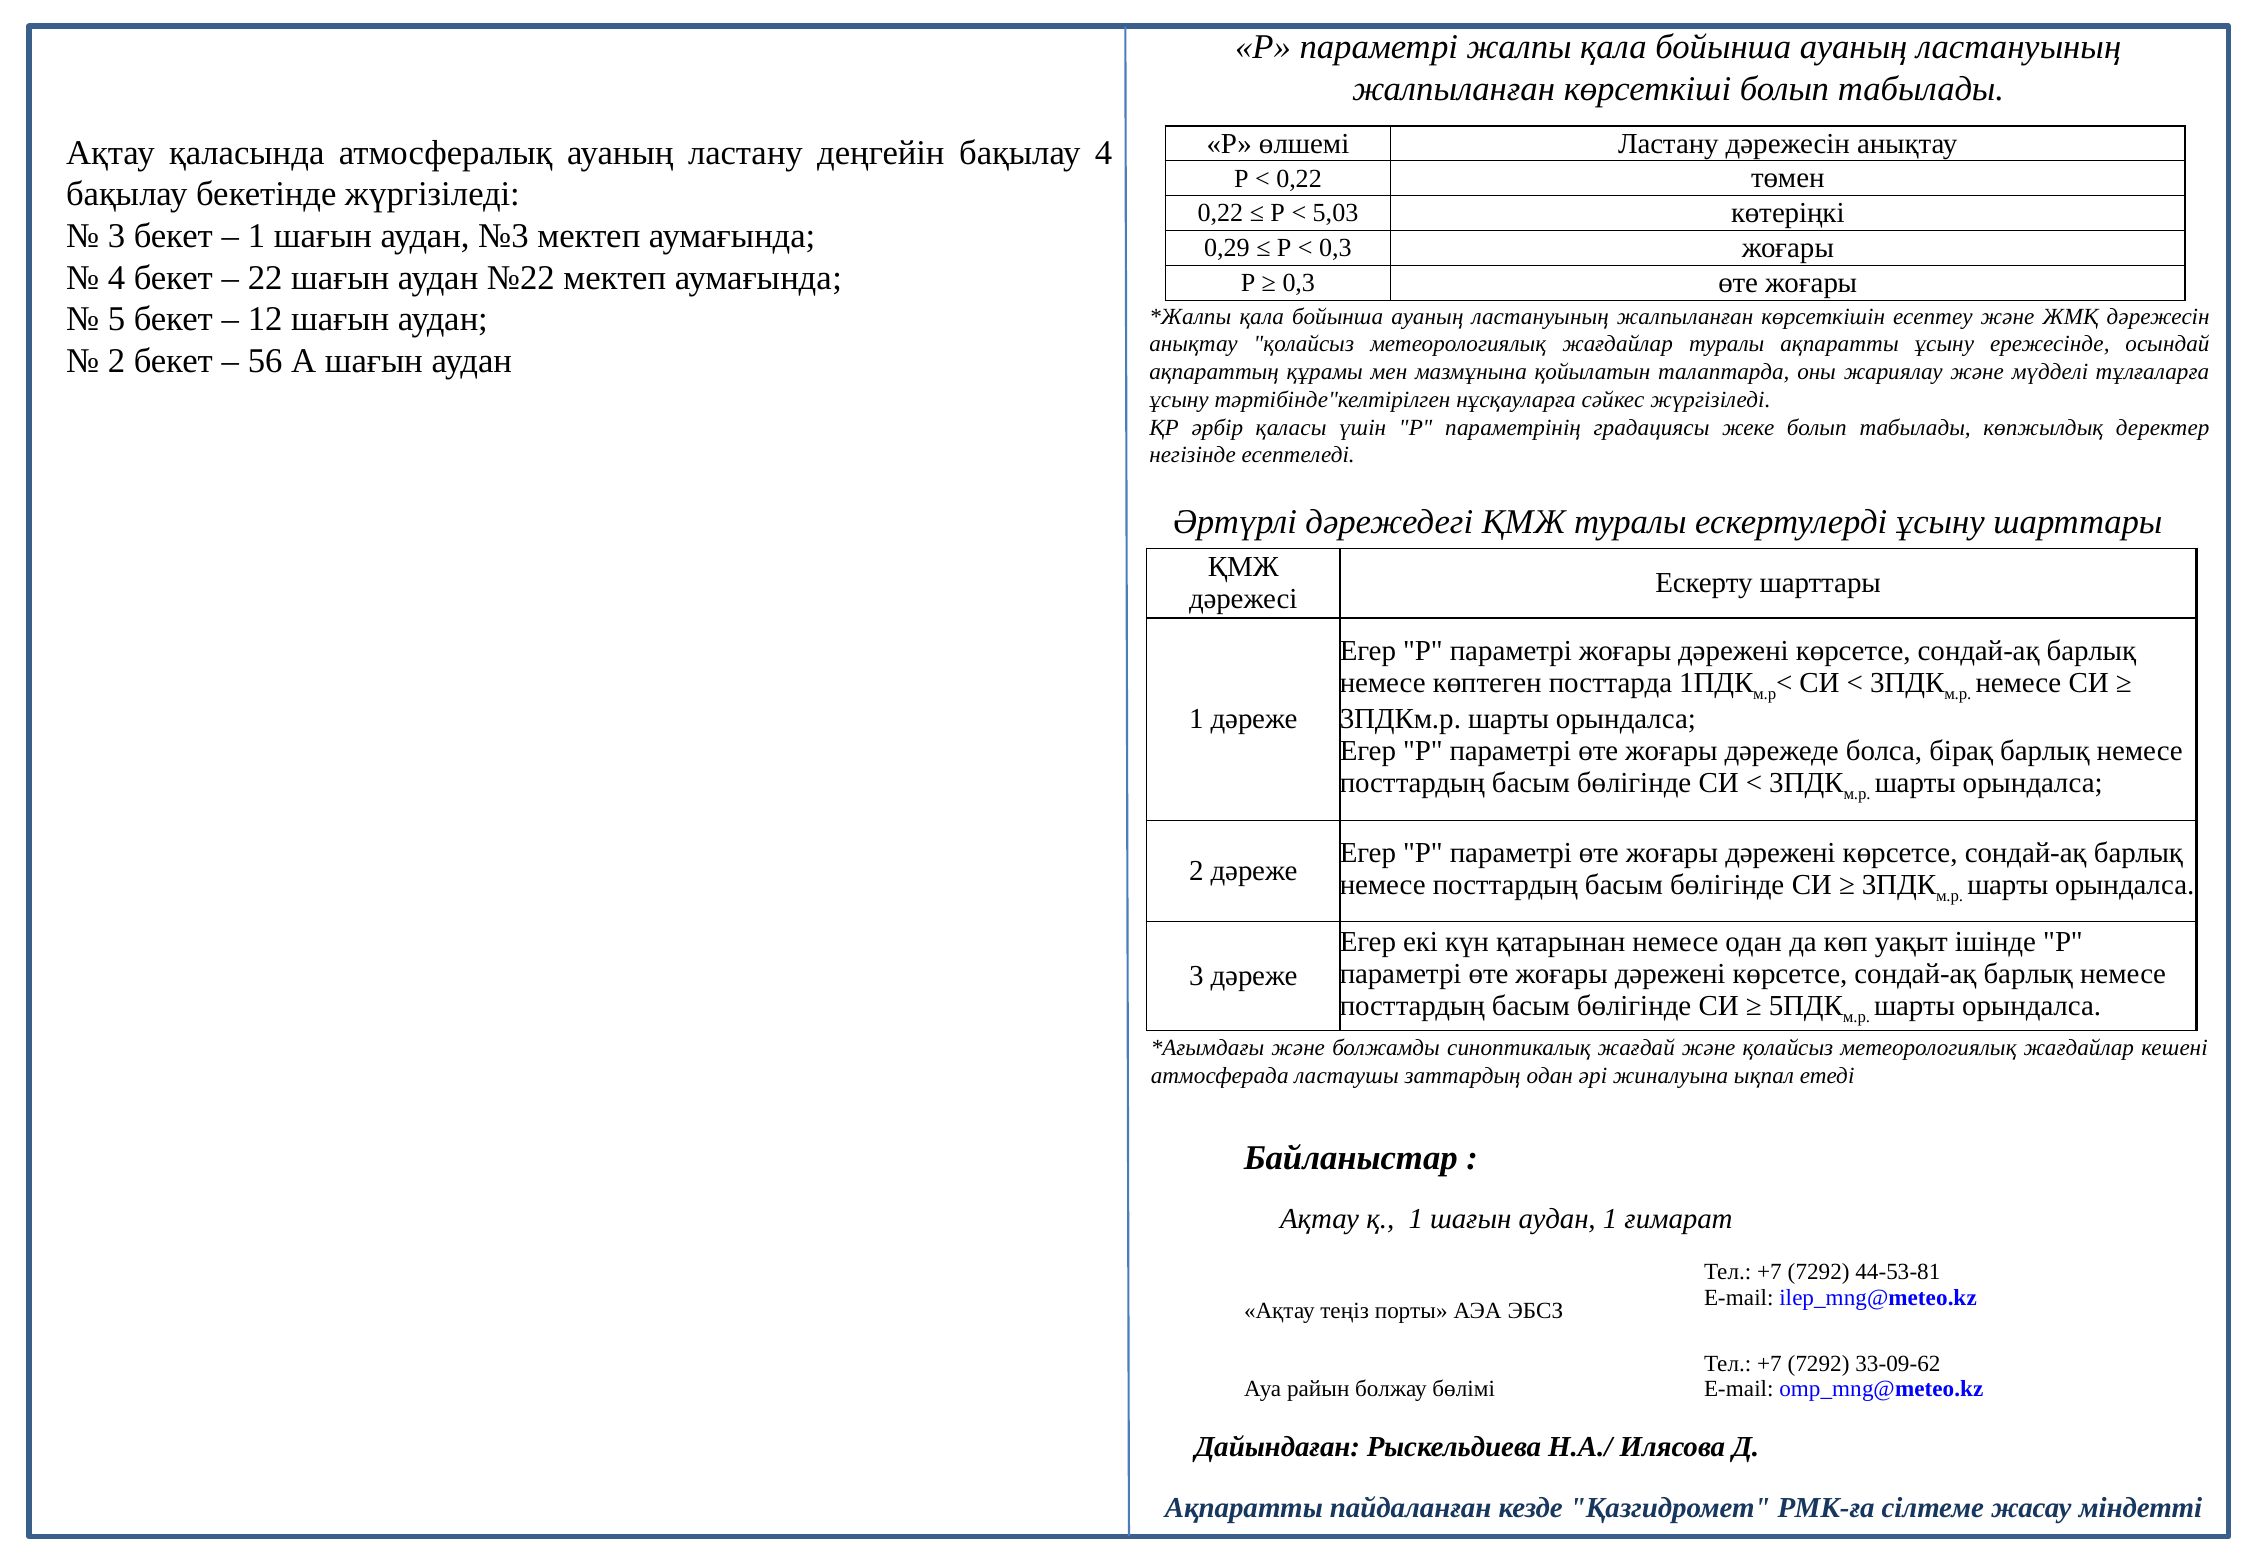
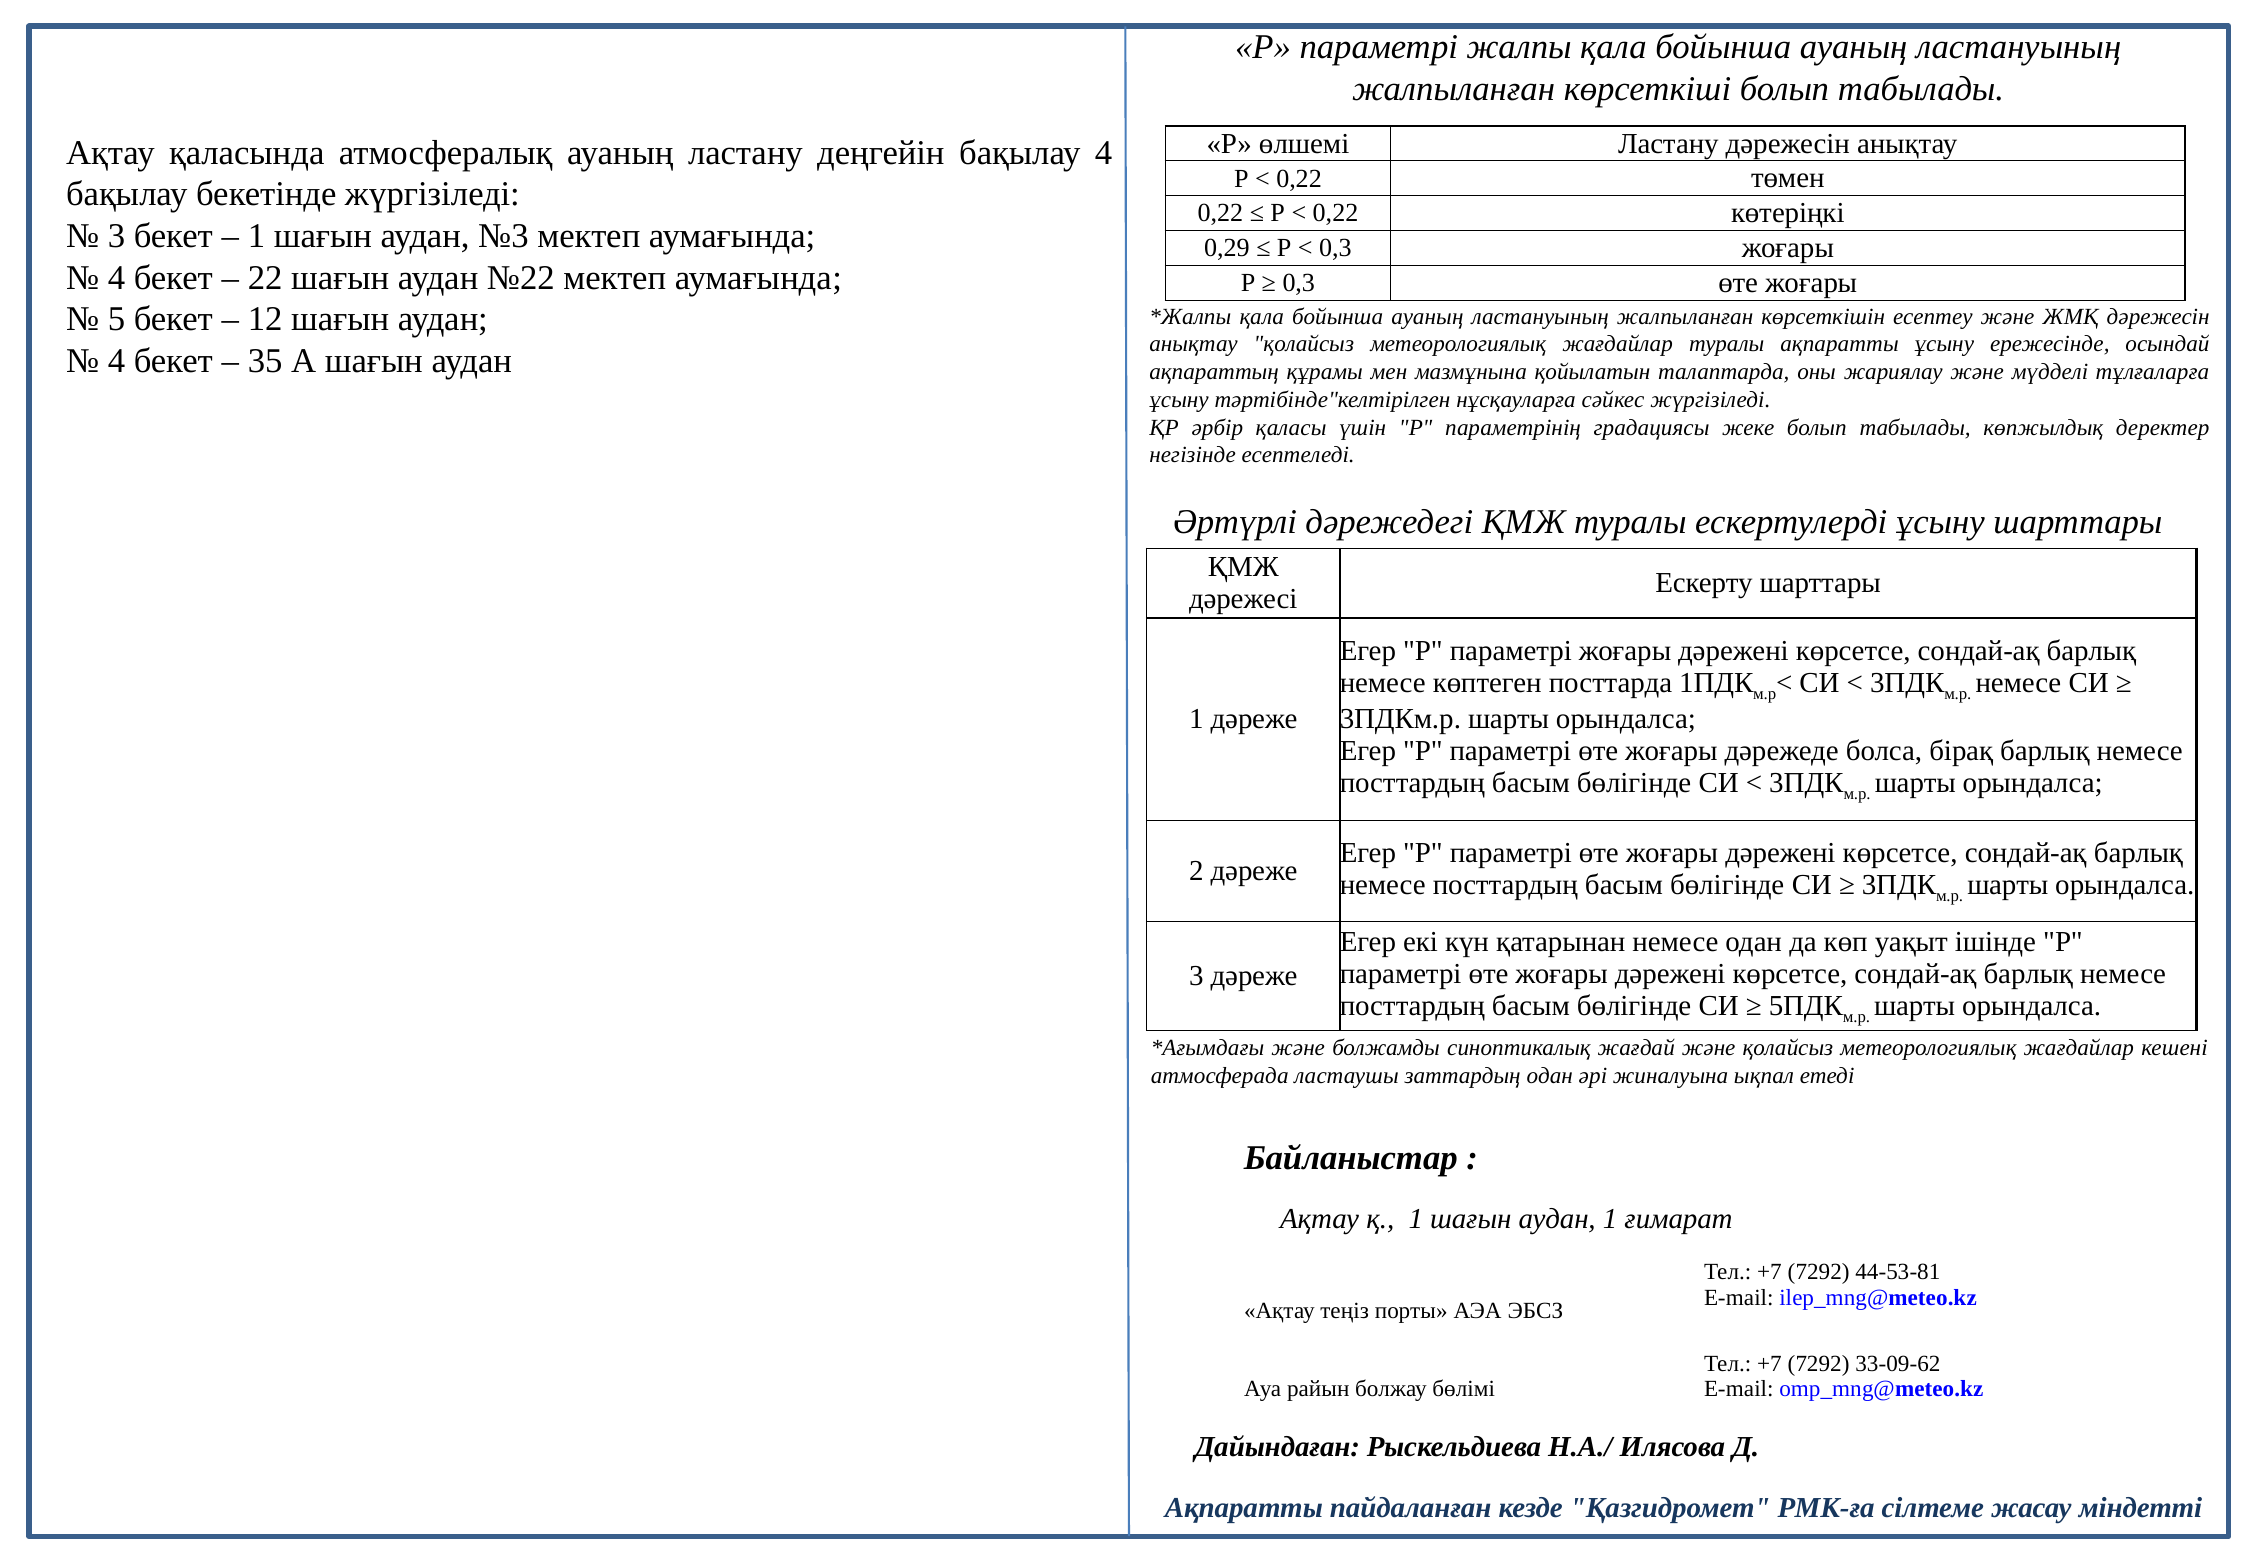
5,03 at (1336, 213): 5,03 -> 0,22
2 at (117, 361): 2 -> 4
56: 56 -> 35
